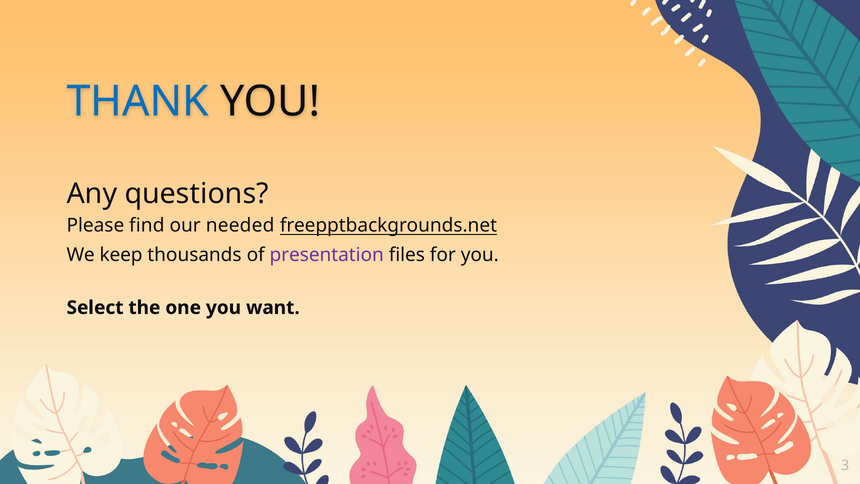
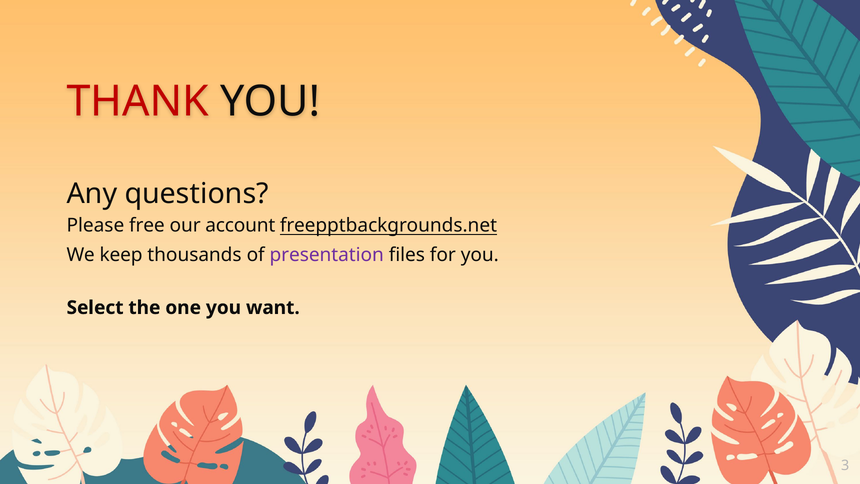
THANK colour: blue -> red
find: find -> free
needed: needed -> account
